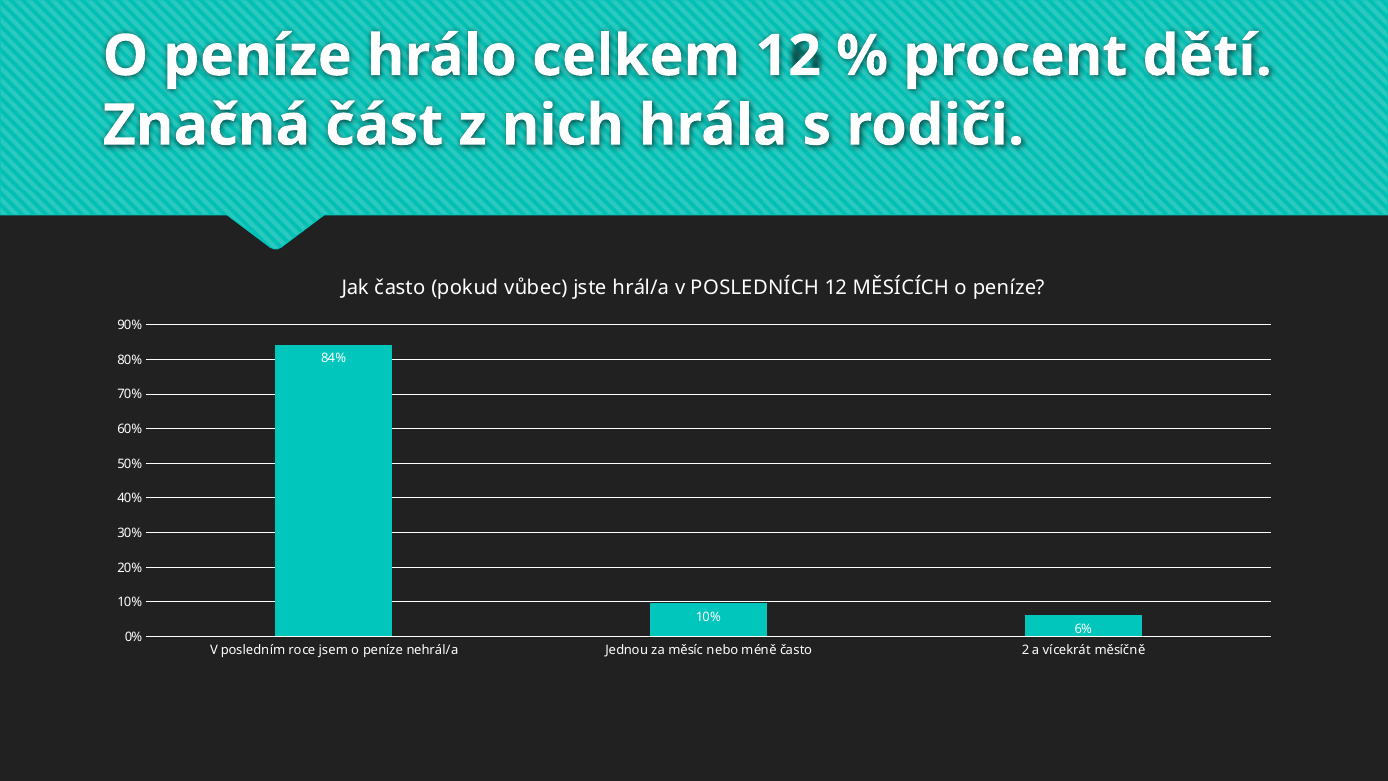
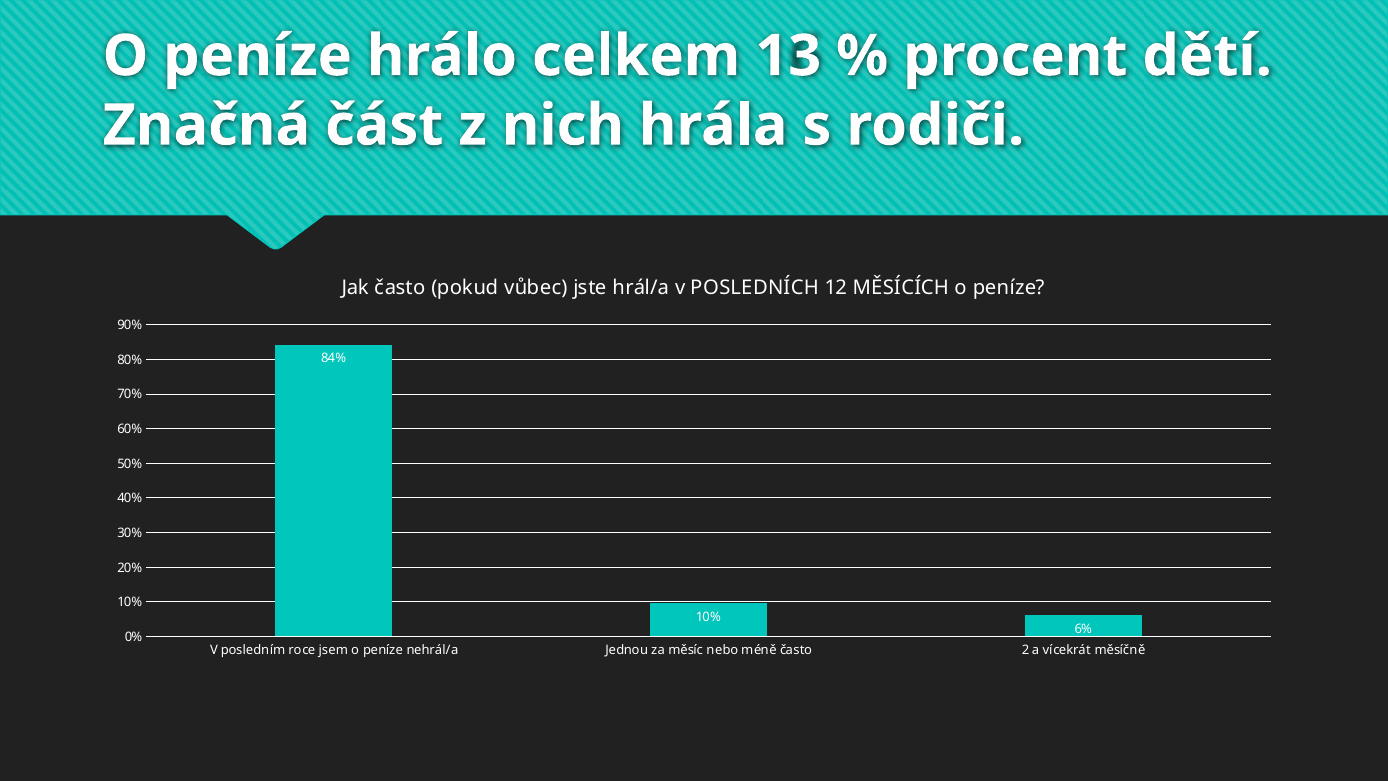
celkem 12: 12 -> 13
